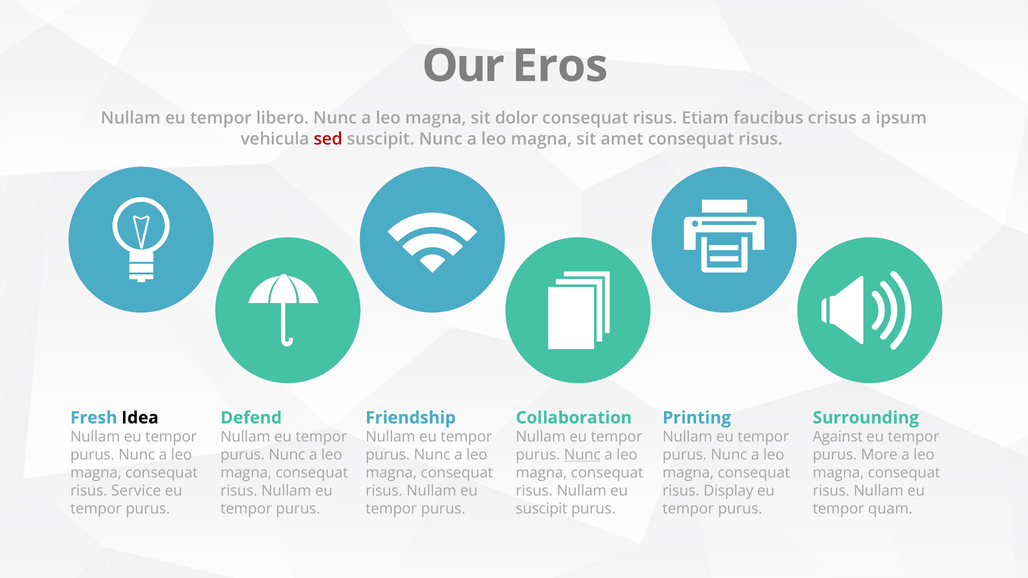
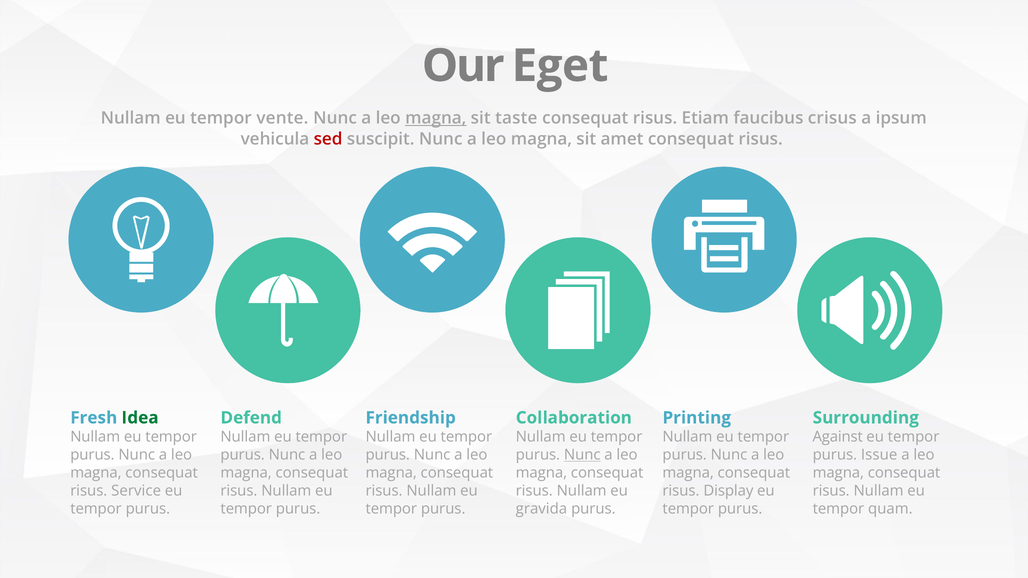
Eros: Eros -> Eget
libero: libero -> vente
magna at (436, 118) underline: none -> present
dolor: dolor -> taste
Idea colour: black -> green
More: More -> Issue
suscipit at (542, 509): suscipit -> gravida
